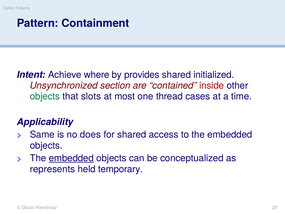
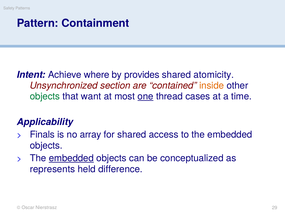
initialized: initialized -> atomicity
inside colour: red -> orange
slots: slots -> want
one underline: none -> present
Same: Same -> Finals
does: does -> array
temporary: temporary -> difference
